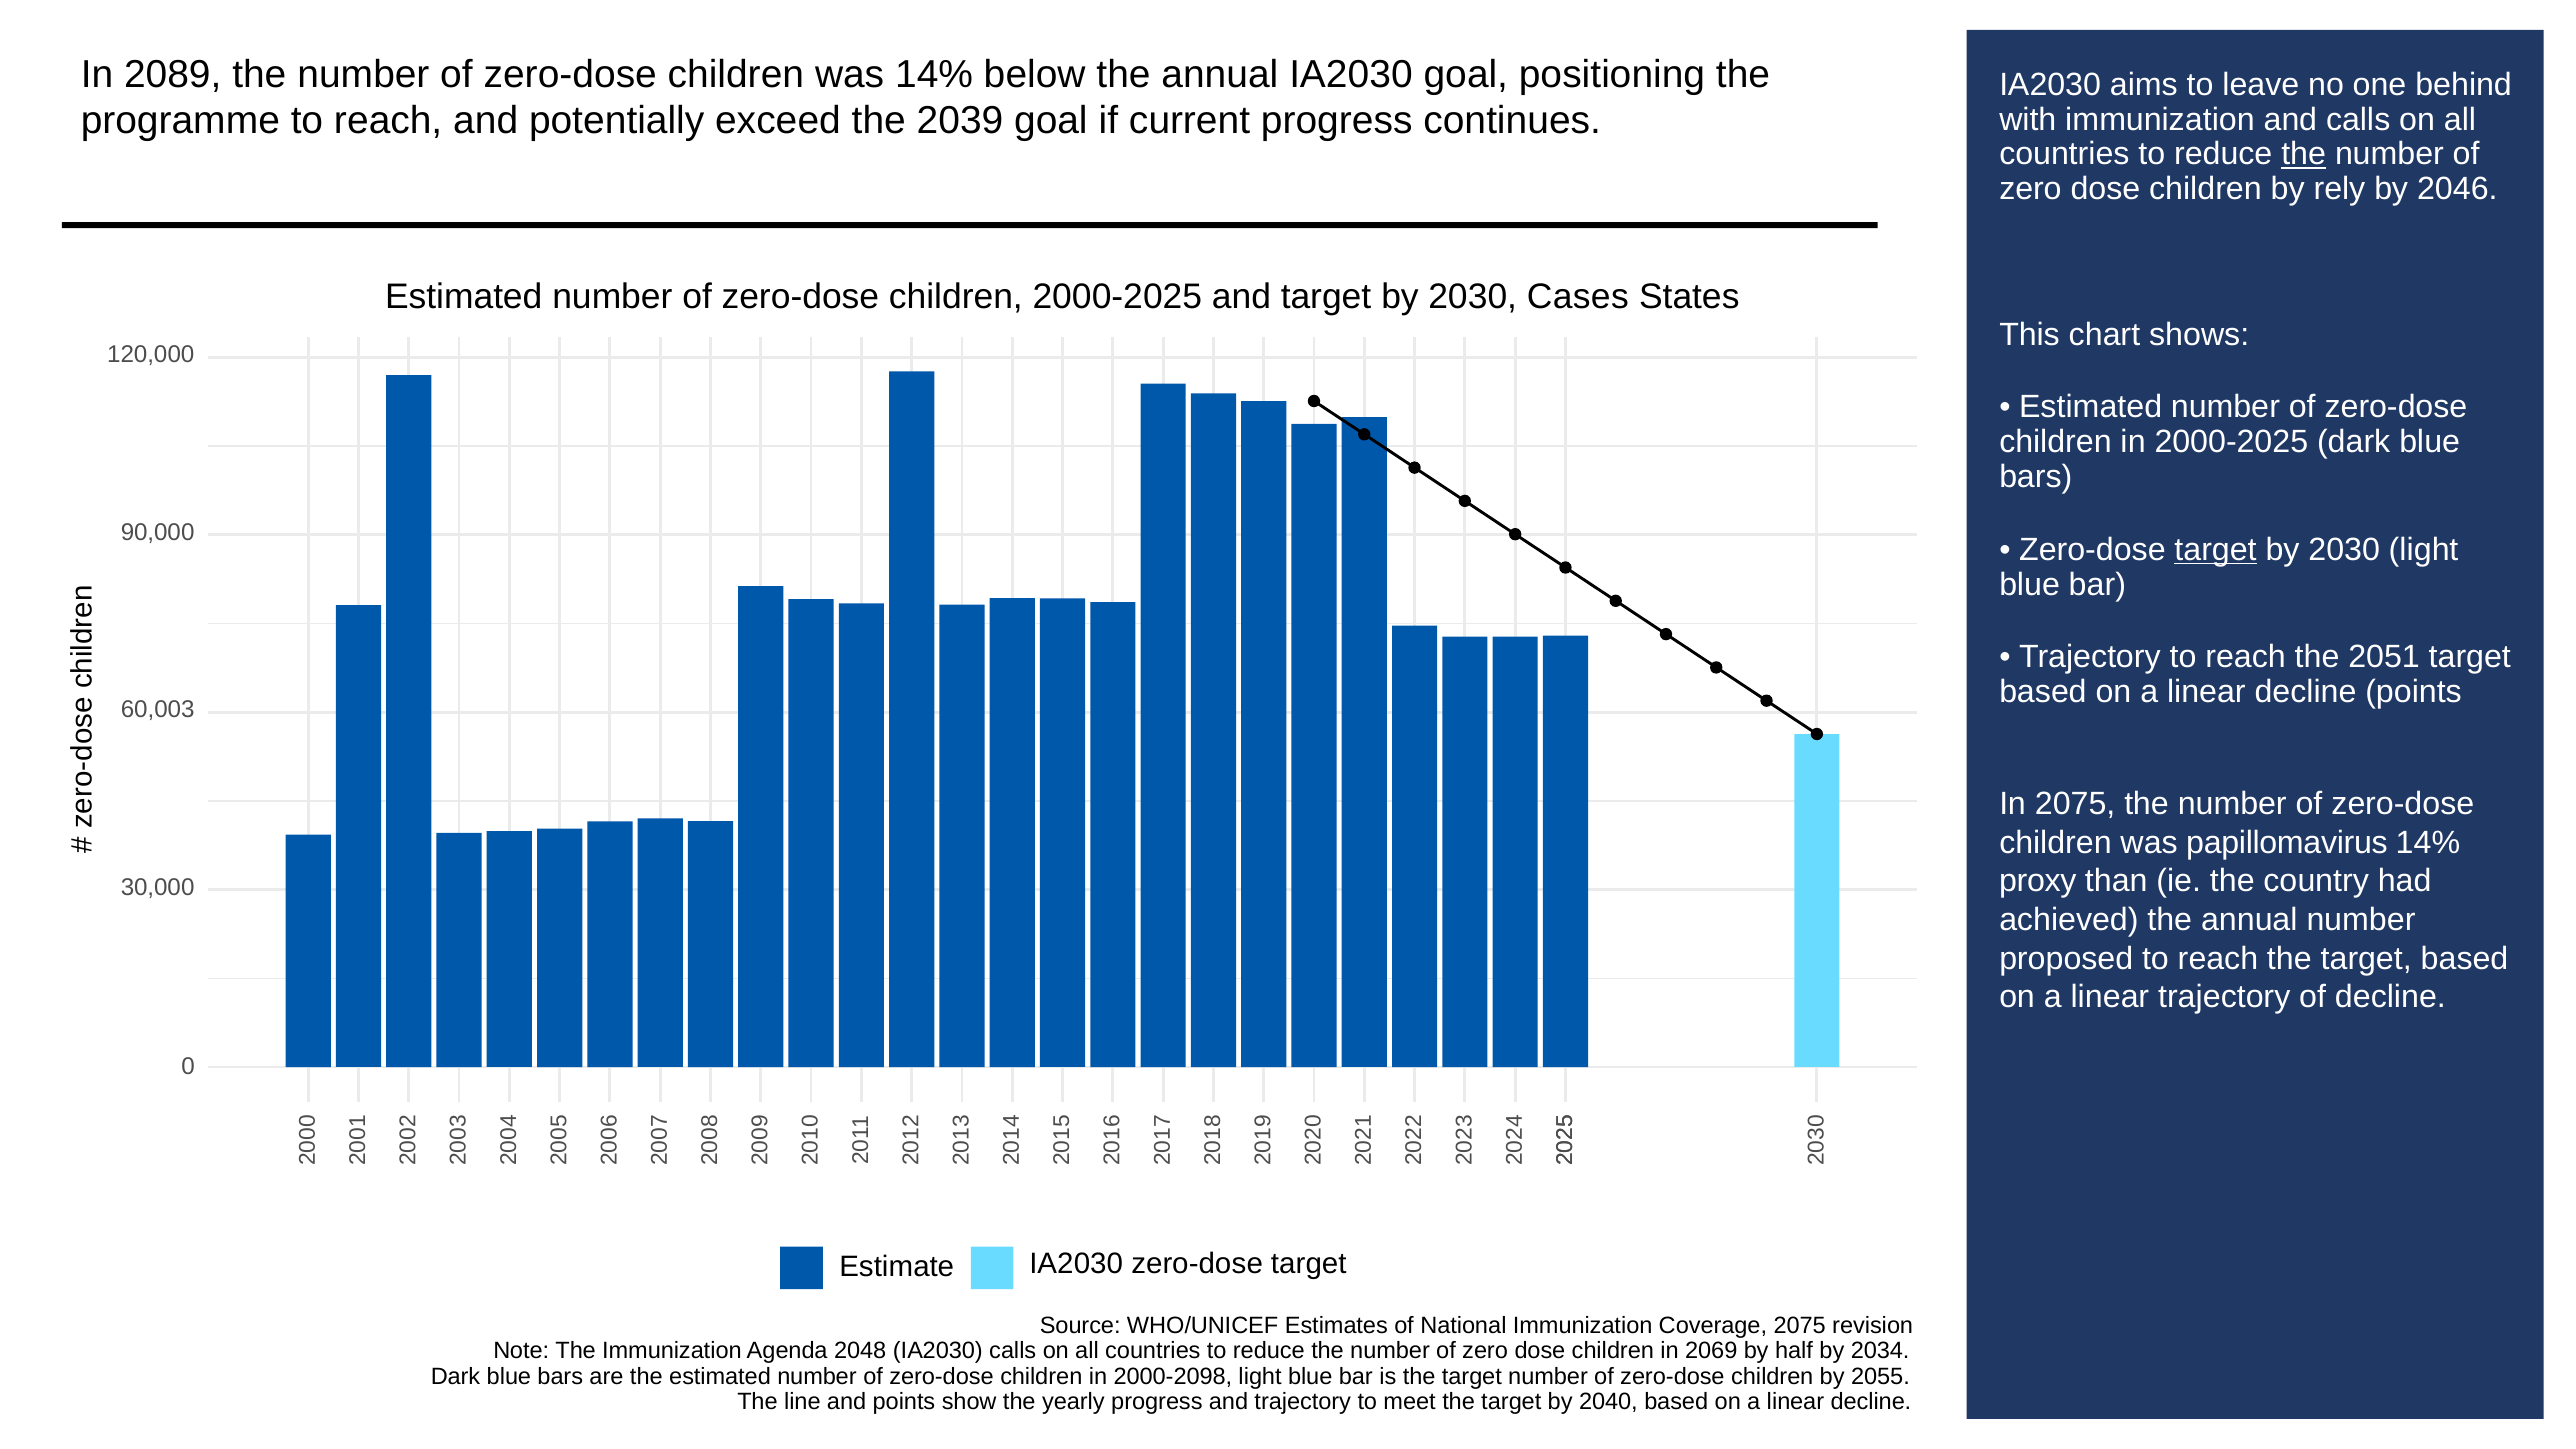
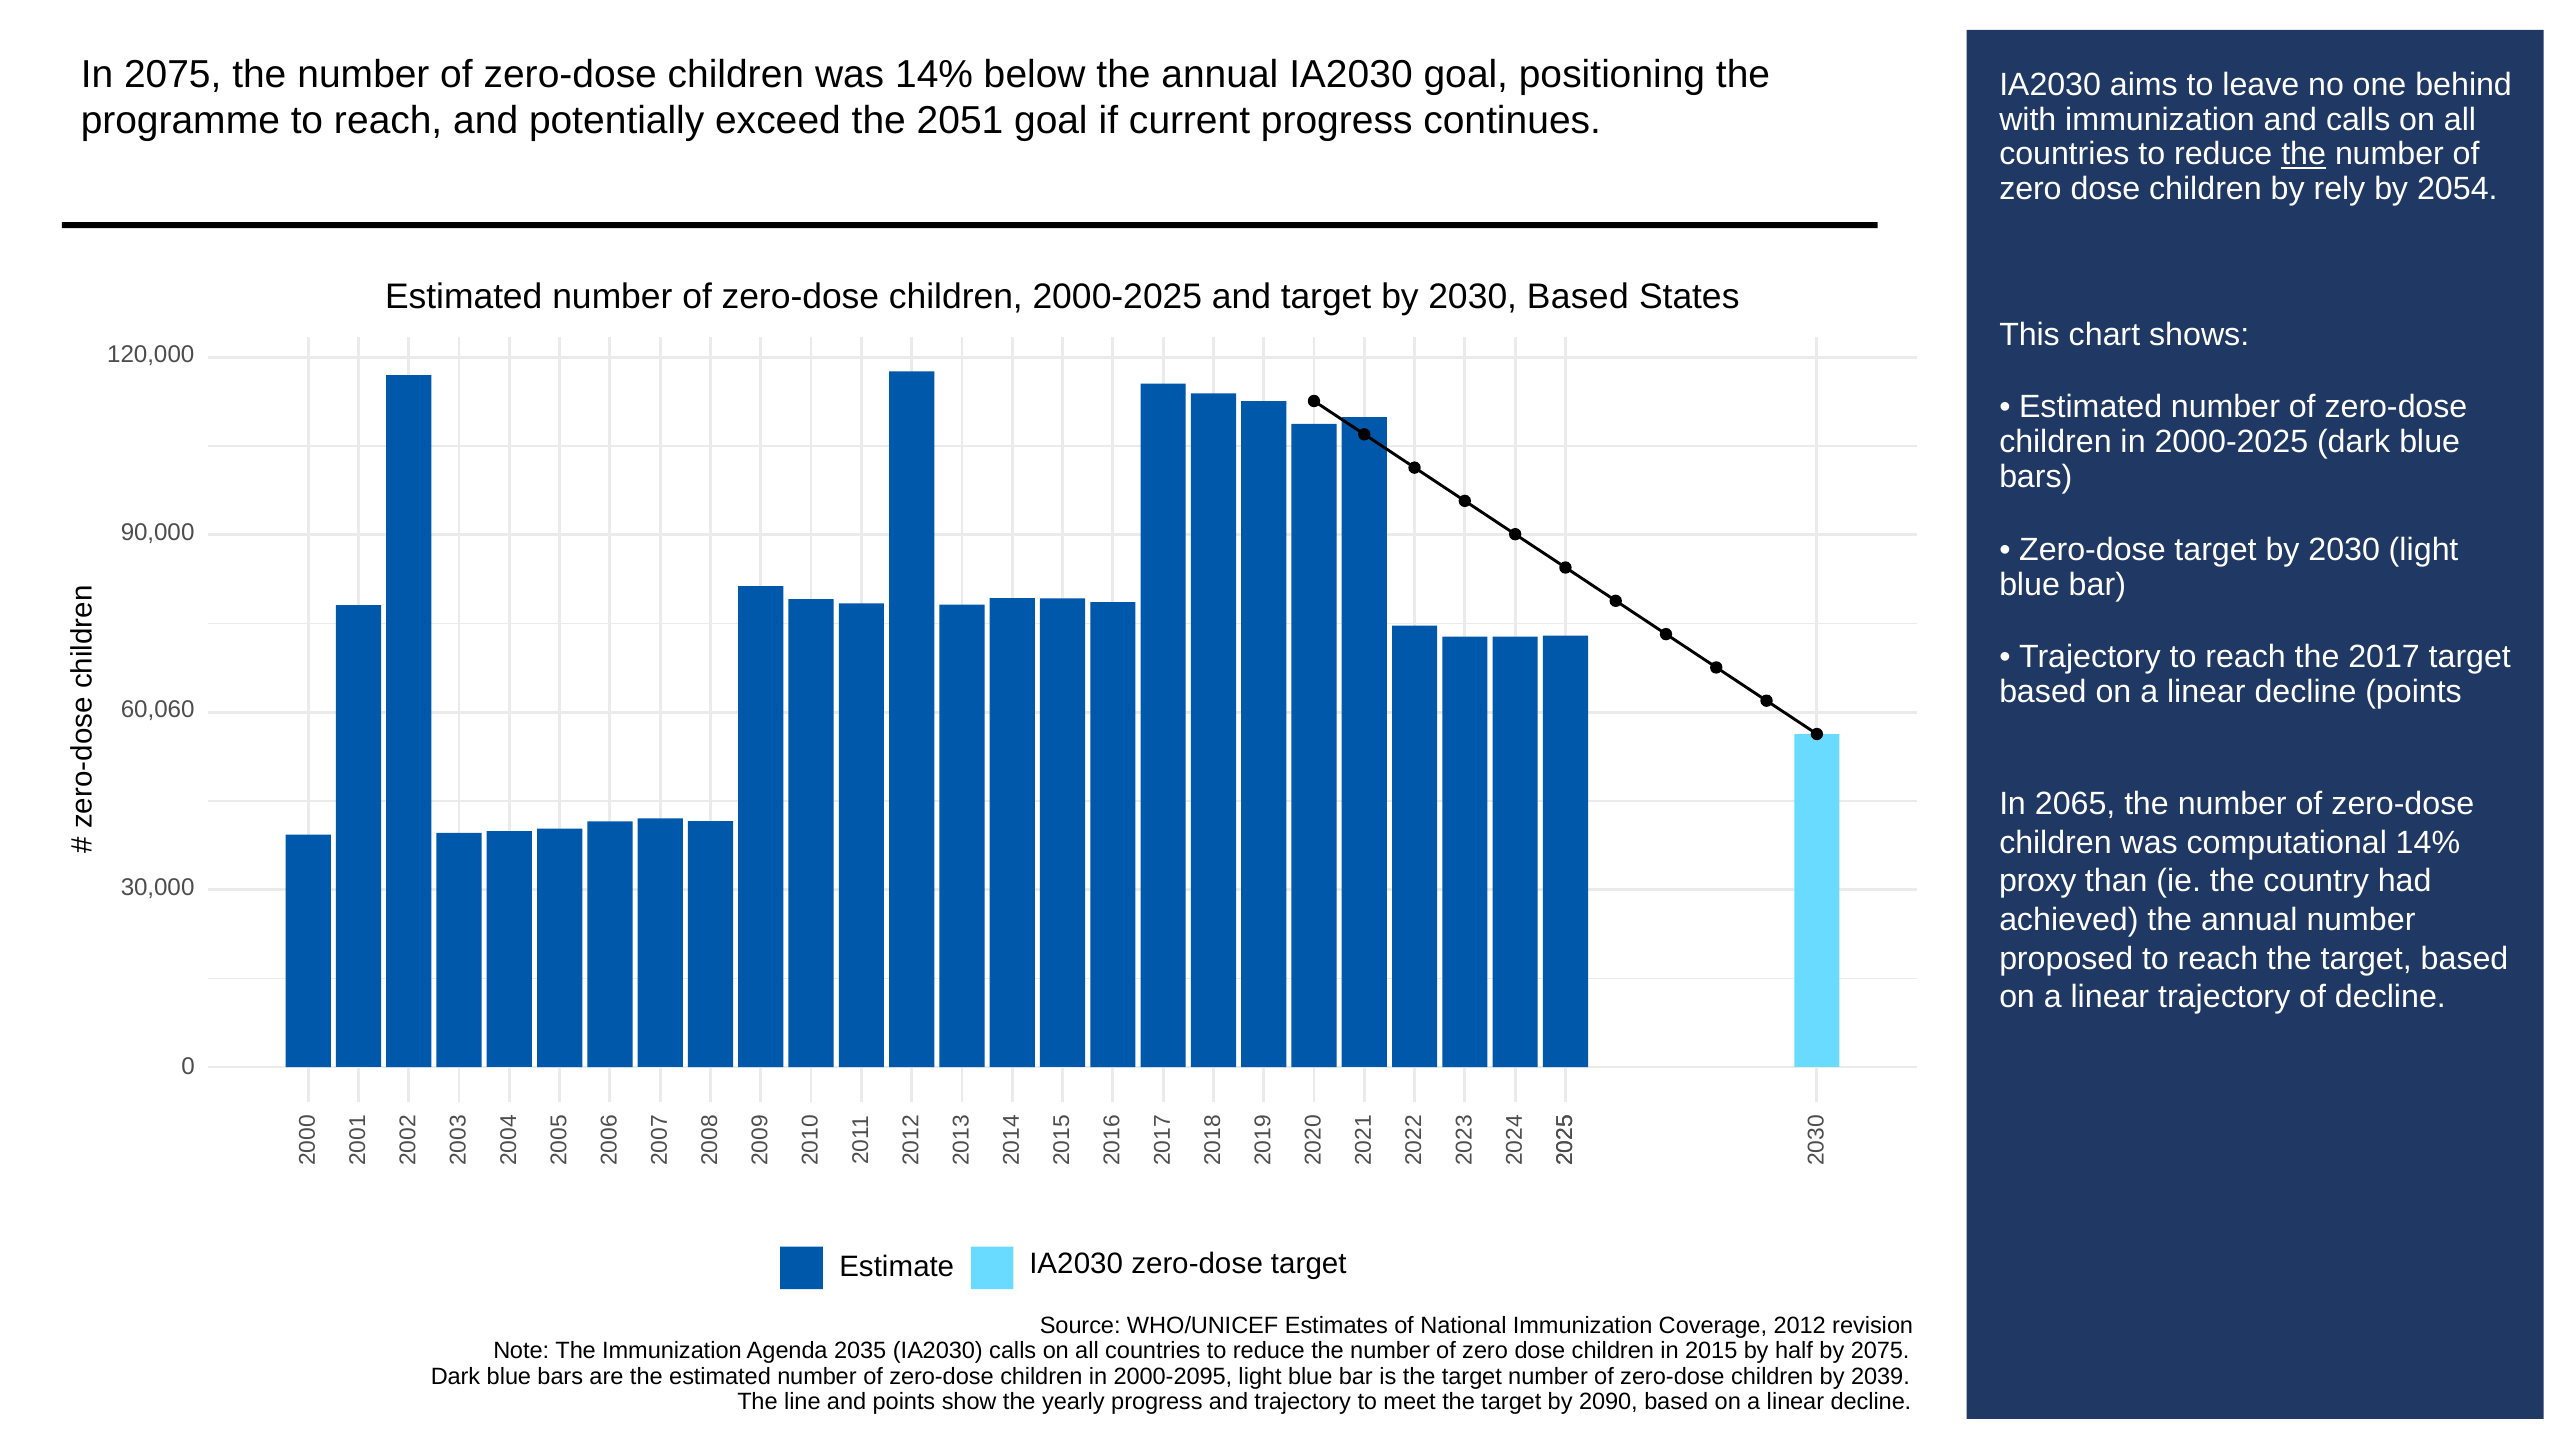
In 2089: 2089 -> 2075
2039: 2039 -> 2051
2046: 2046 -> 2054
2030 Cases: Cases -> Based
target at (2216, 550) underline: present -> none
2051: 2051 -> 2017
60,003: 60,003 -> 60,060
In 2075: 2075 -> 2065
papillomavirus: papillomavirus -> computational
Coverage 2075: 2075 -> 2012
2048: 2048 -> 2035
2069: 2069 -> 2015
by 2034: 2034 -> 2075
2000-2098: 2000-2098 -> 2000-2095
2055: 2055 -> 2039
2040: 2040 -> 2090
